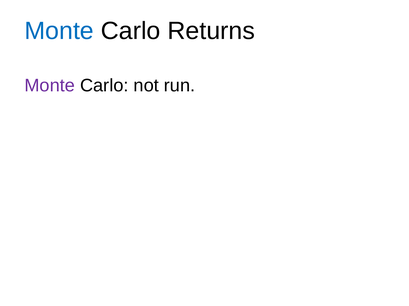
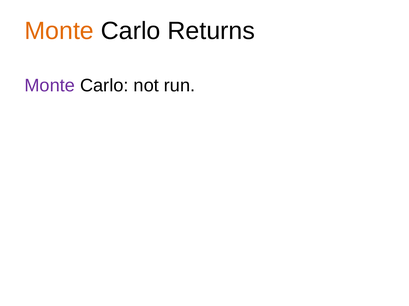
Monte at (59, 31) colour: blue -> orange
